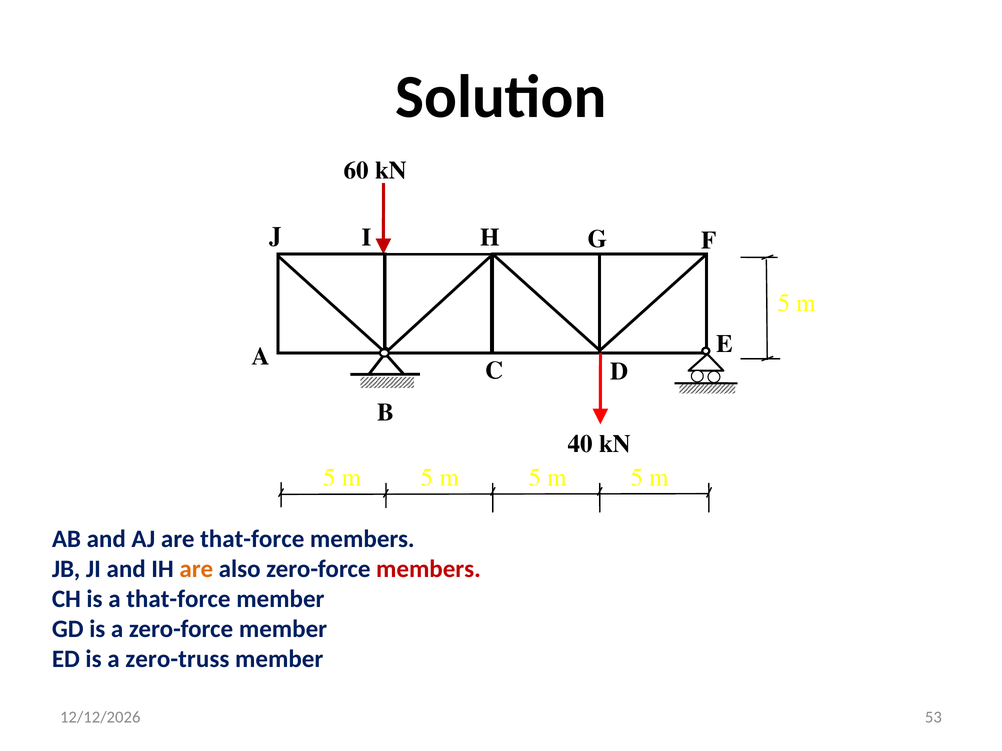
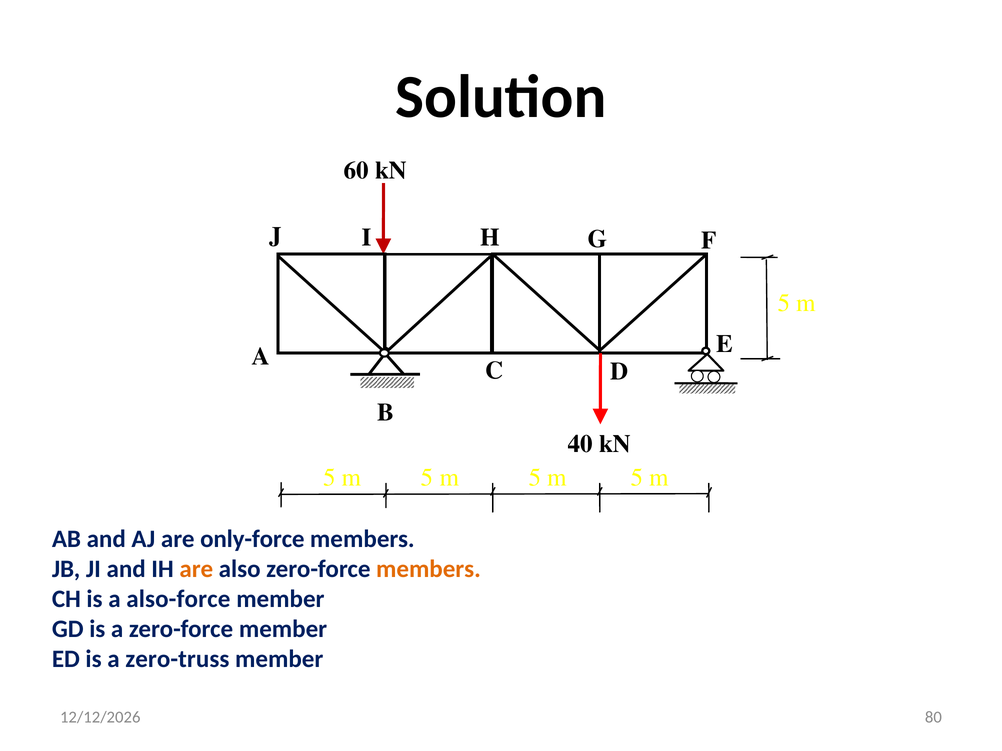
are that-force: that-force -> only-force
members at (428, 569) colour: red -> orange
a that-force: that-force -> also-force
53: 53 -> 80
